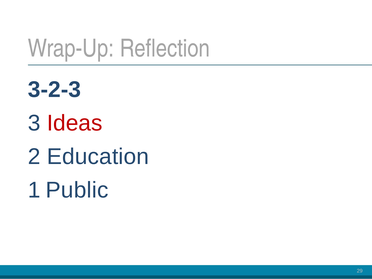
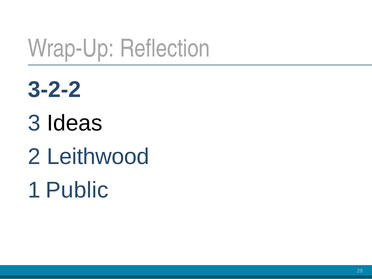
3-2-3: 3-2-3 -> 3-2-2
Ideas colour: red -> black
Education: Education -> Leithwood
